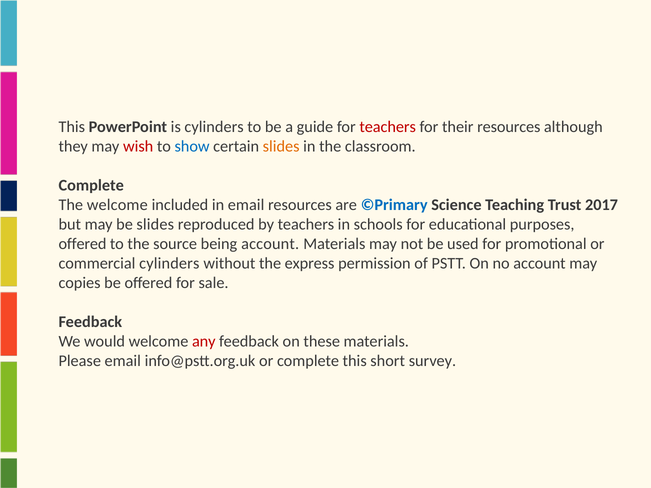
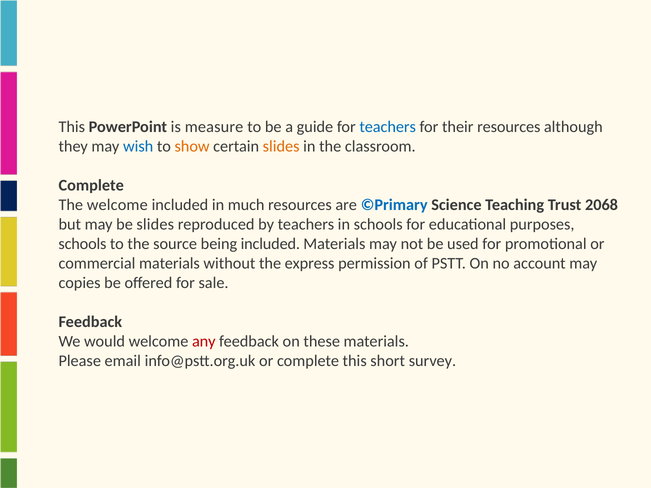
is cylinders: cylinders -> measure
teachers at (388, 127) colour: red -> blue
wish colour: red -> blue
show colour: blue -> orange
in email: email -> much
2017: 2017 -> 2068
offered at (82, 244): offered -> schools
being account: account -> included
commercial cylinders: cylinders -> materials
